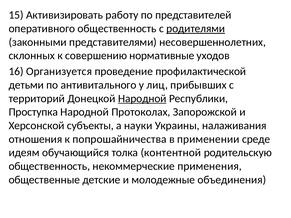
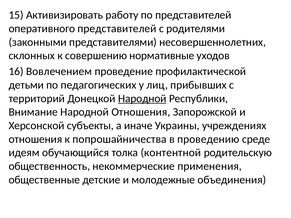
оперативного общественность: общественность -> представителей
родителями underline: present -> none
Организуется: Организуется -> Вовлечением
антивитального: антивитального -> педагогических
Проступка: Проступка -> Внимание
Народной Протоколах: Протоколах -> Отношения
науки: науки -> иначе
налаживания: налаживания -> учреждениях
применении: применении -> проведению
